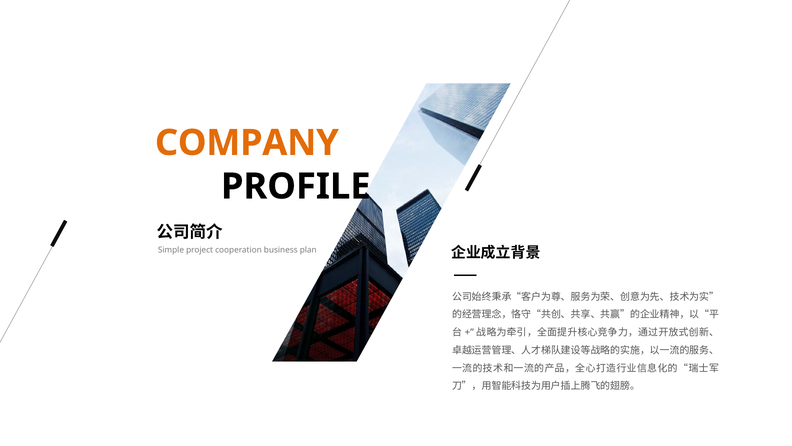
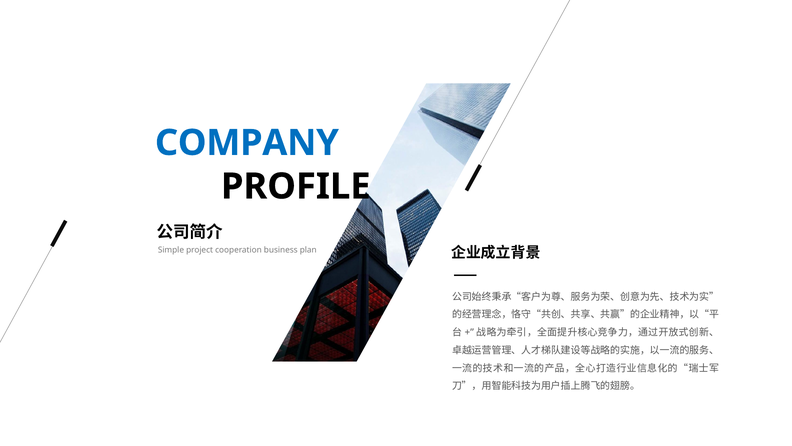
COMPANY colour: orange -> blue
